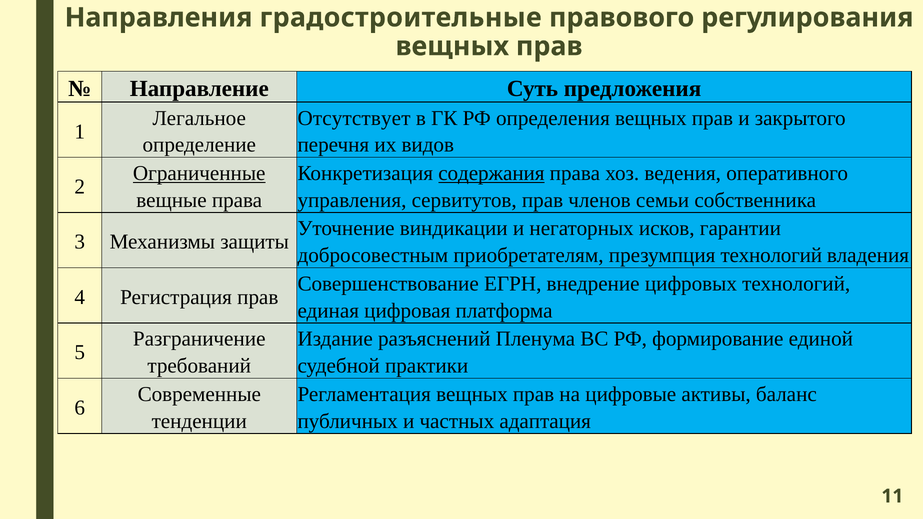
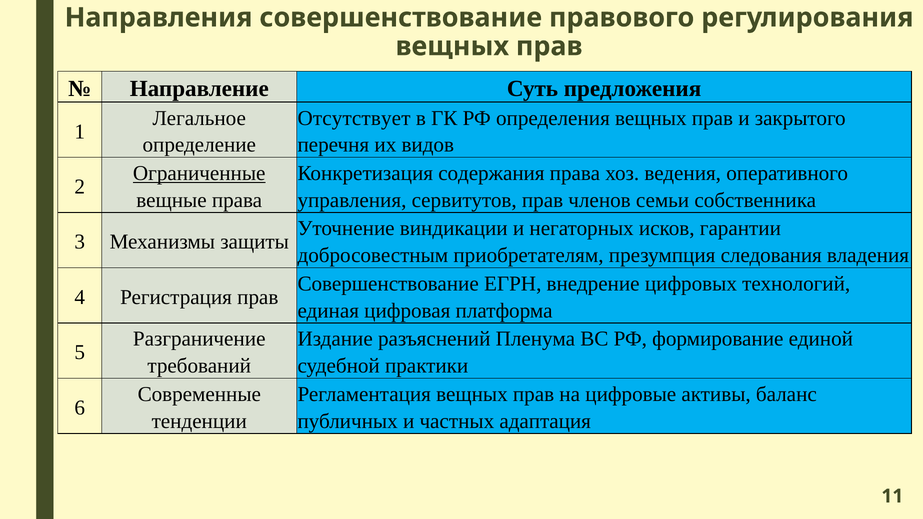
Направления градостроительные: градостроительные -> совершенствование
содержания underline: present -> none
презумпция технологий: технологий -> следования
